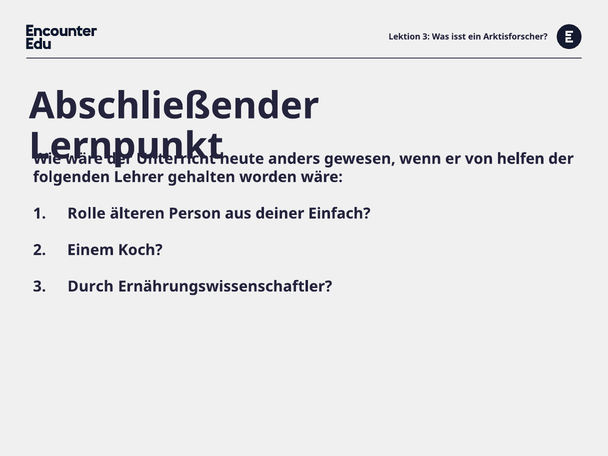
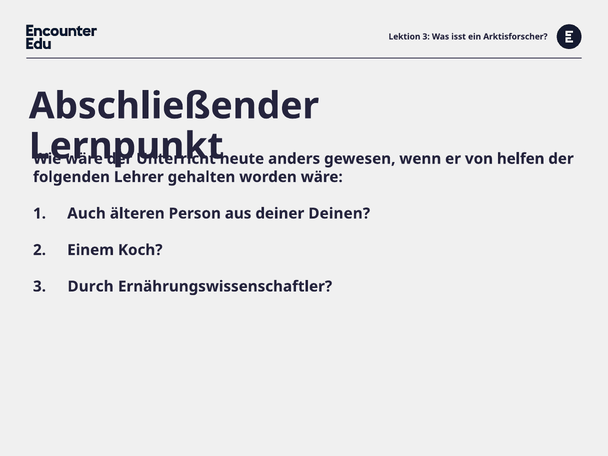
Rolle: Rolle -> Auch
Einfach: Einfach -> Deinen
